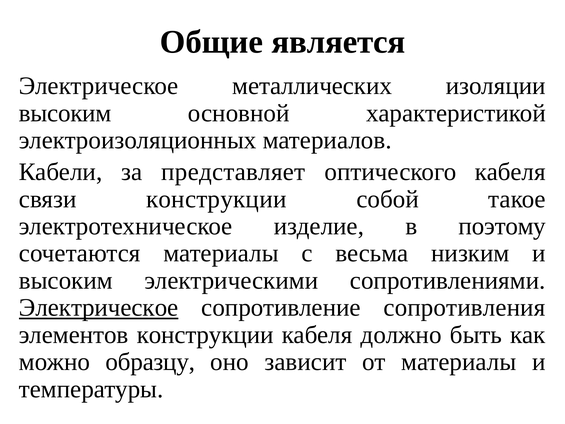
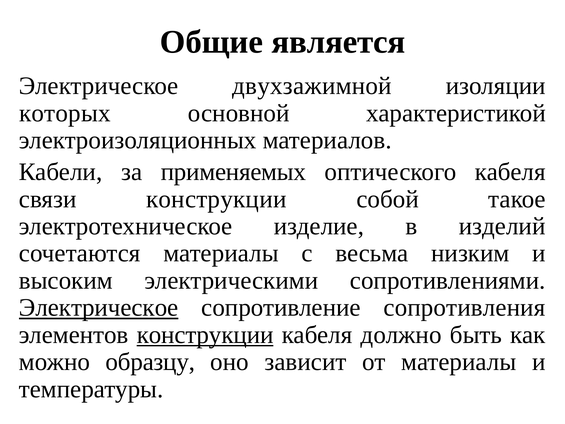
металлических: металлических -> двухзажимной
высоким at (65, 113): высоким -> которых
представляет: представляет -> применяемых
поэтому: поэтому -> изделий
конструкции at (205, 335) underline: none -> present
